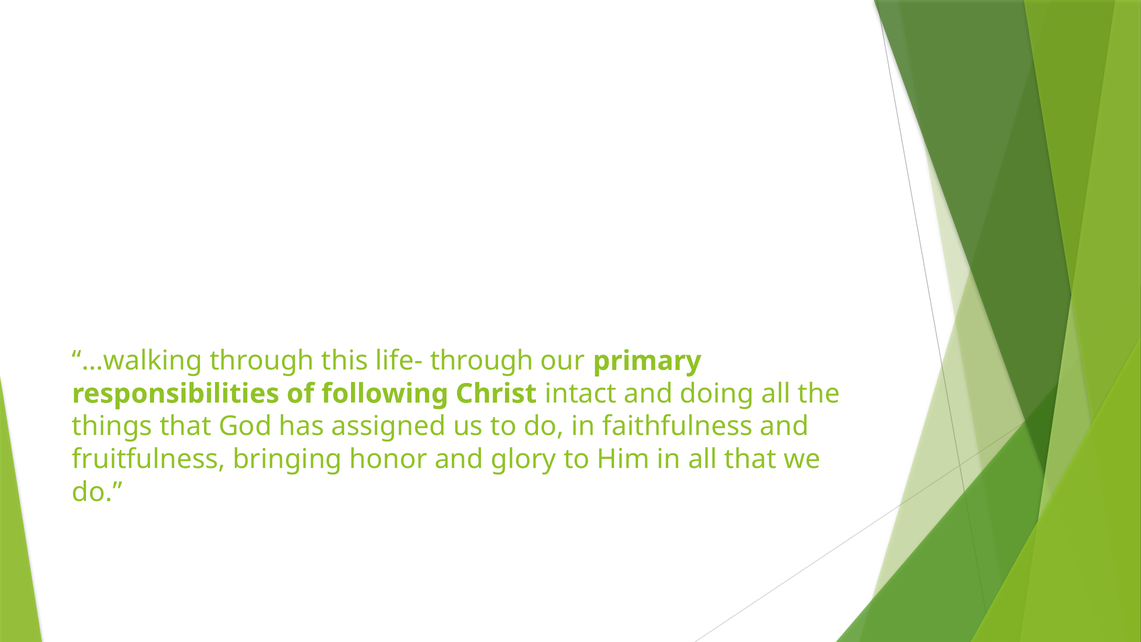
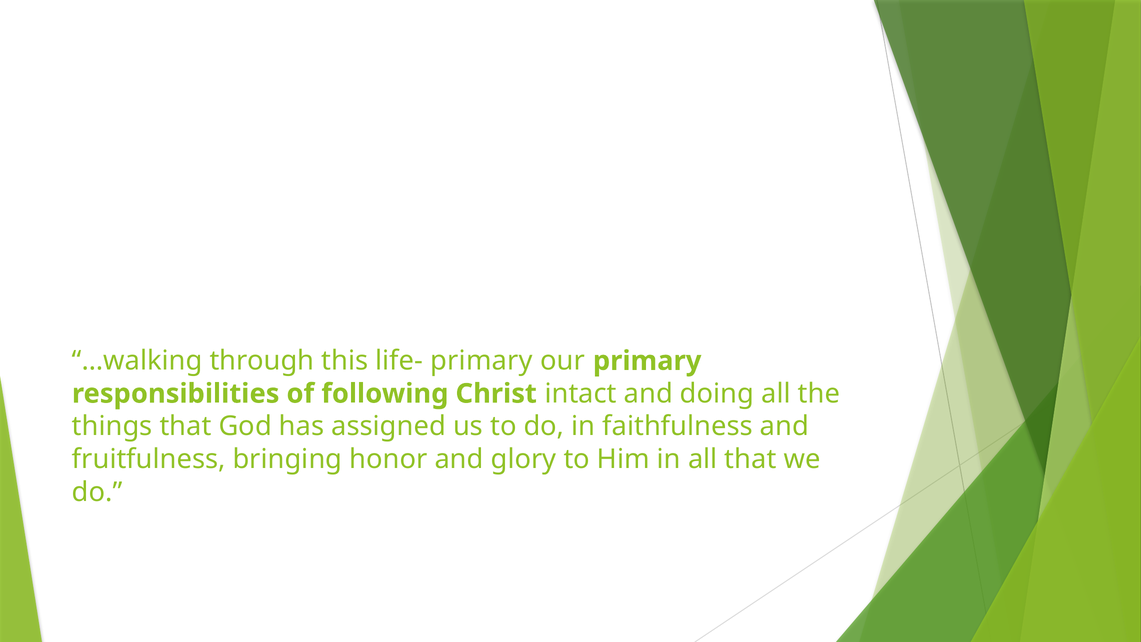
life- through: through -> primary
